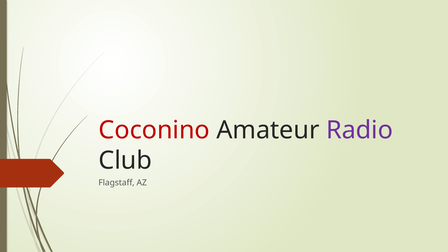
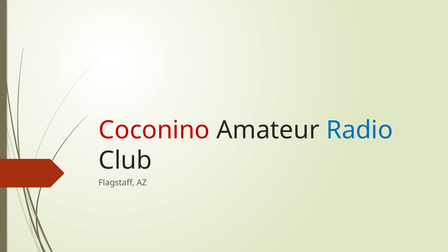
Radio colour: purple -> blue
